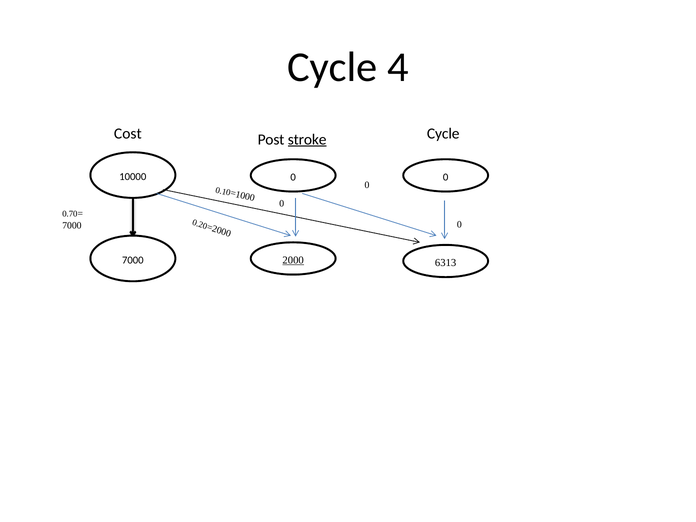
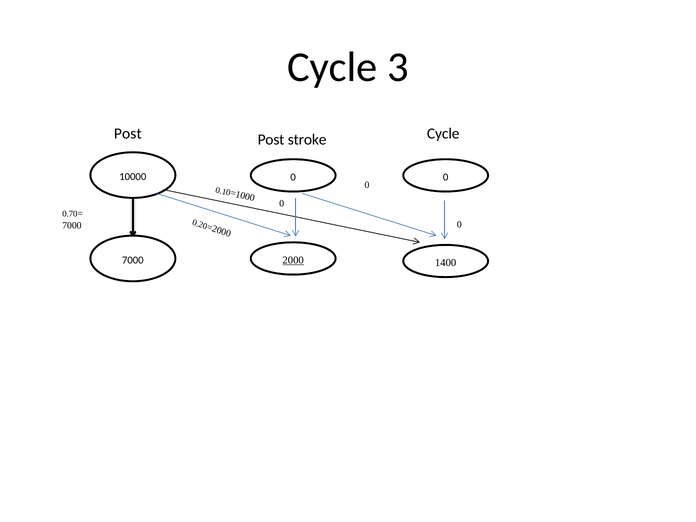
4: 4 -> 3
Cost at (128, 134): Cost -> Post
stroke underline: present -> none
6313: 6313 -> 1400
